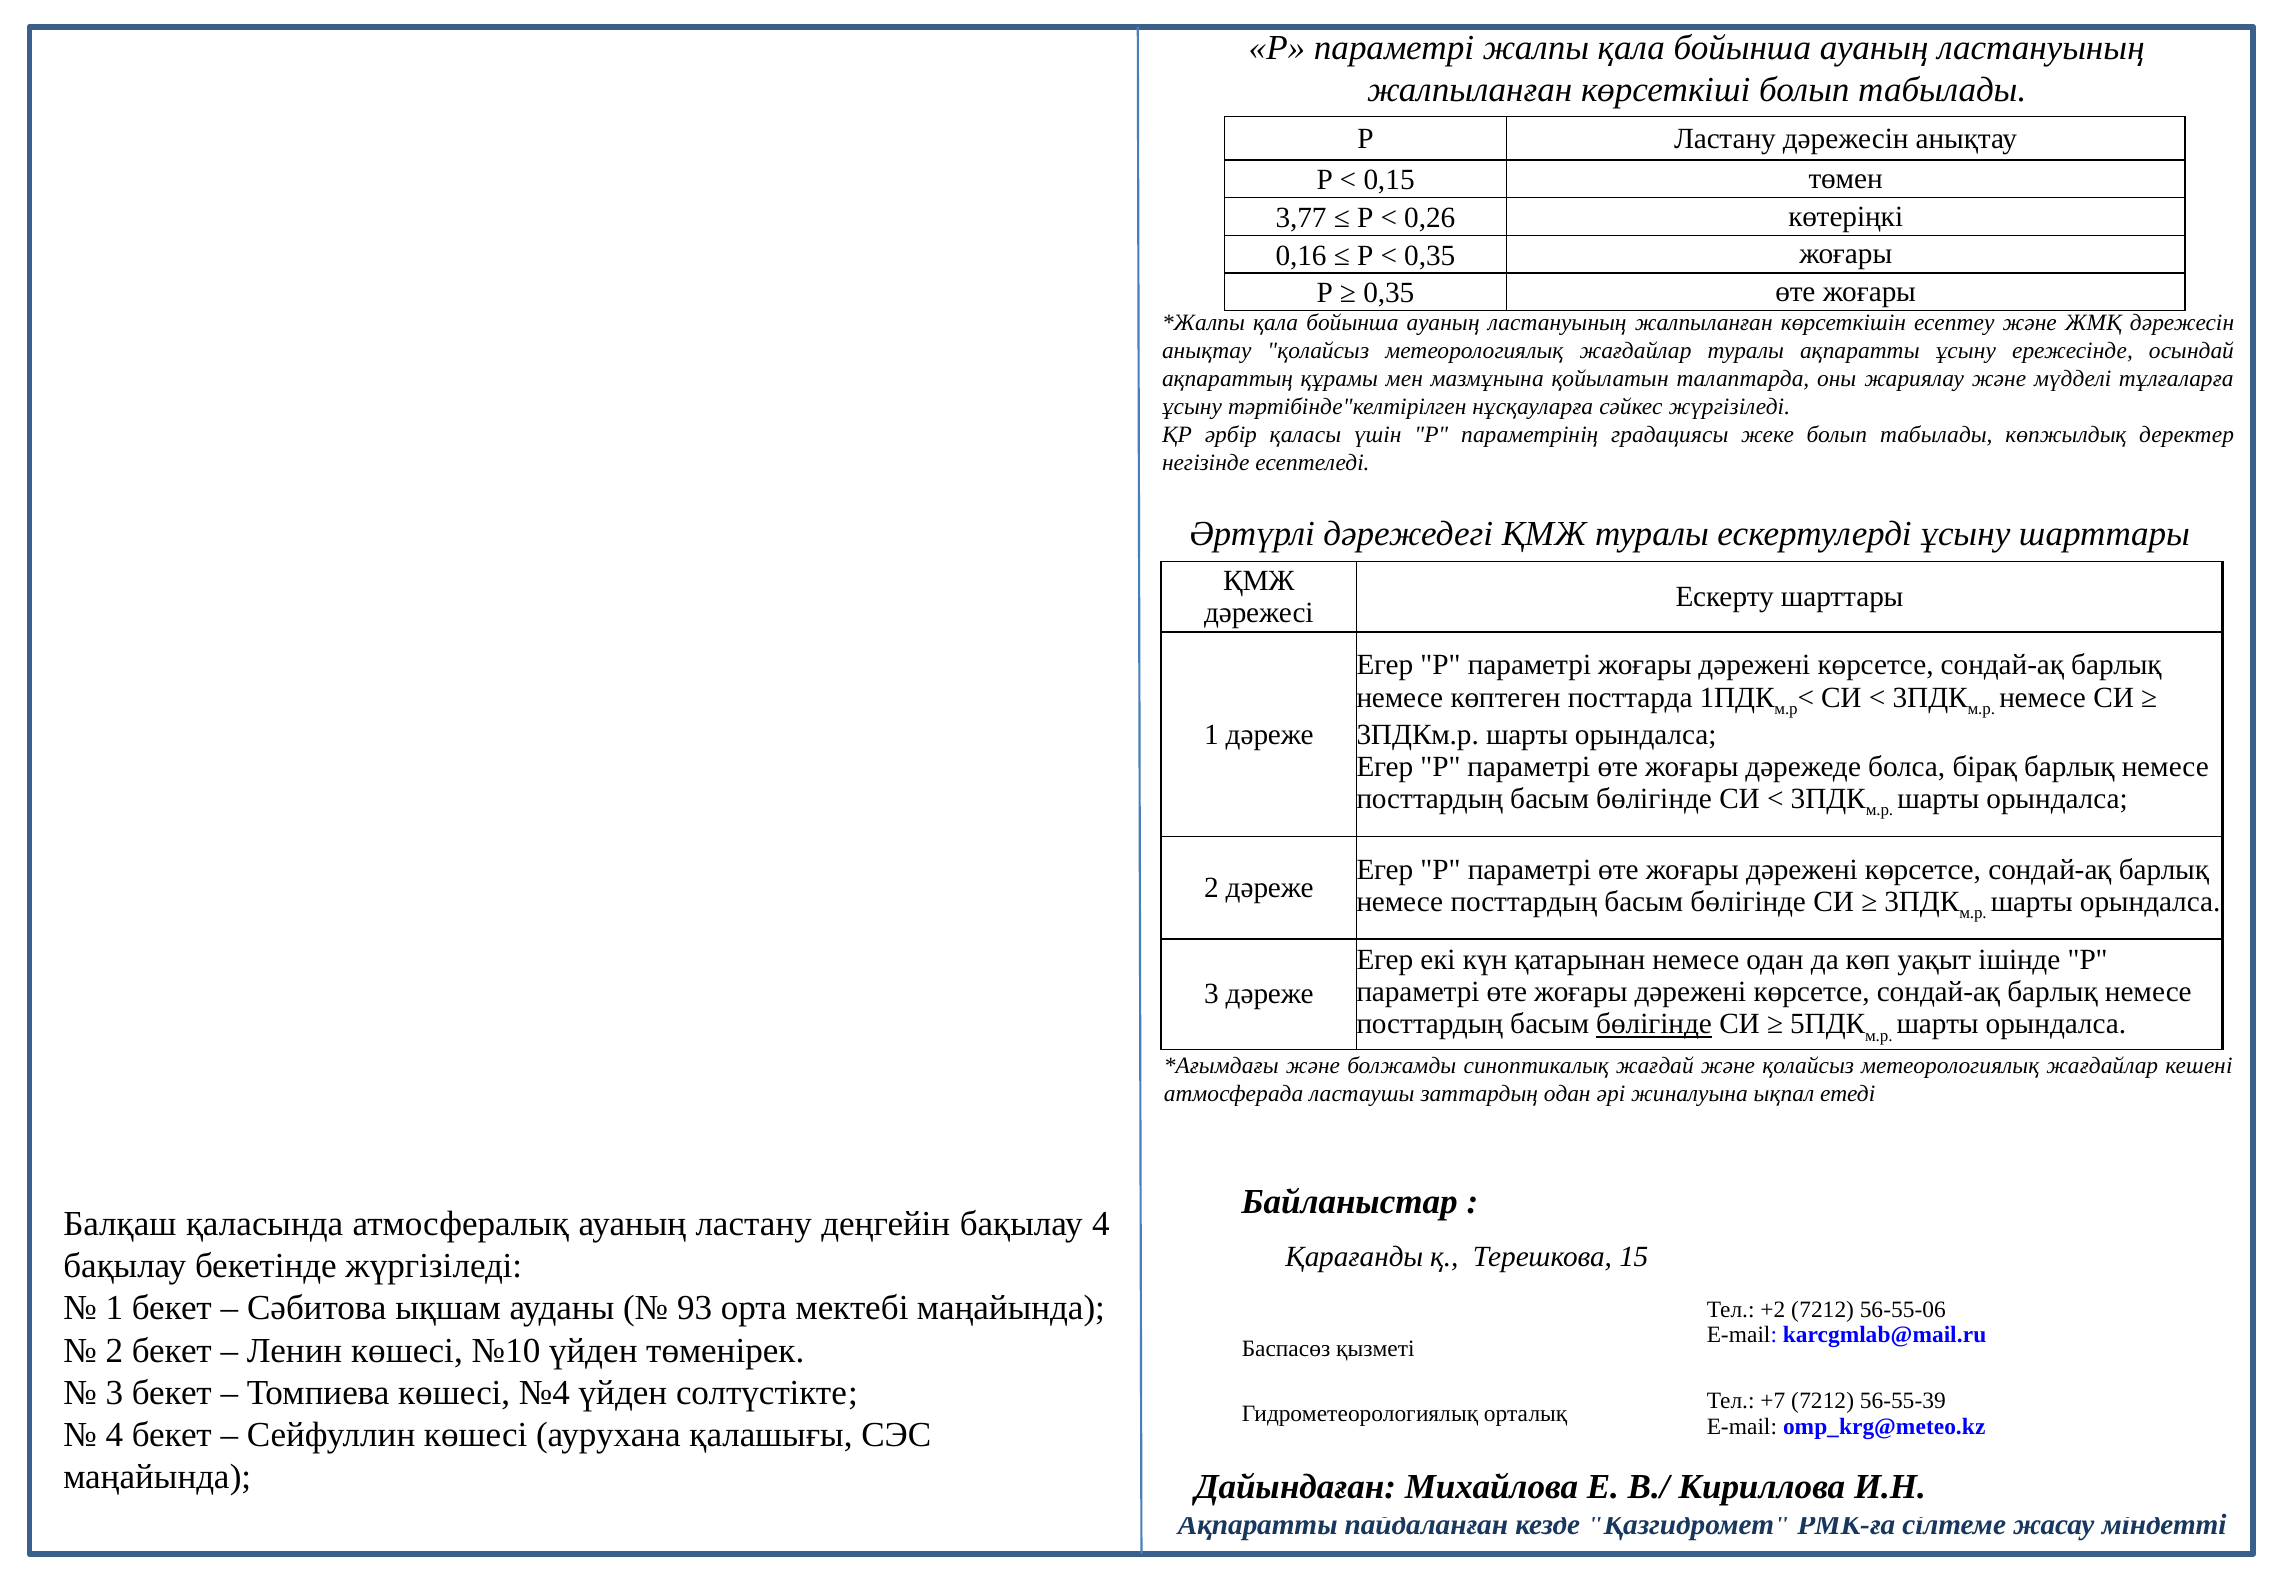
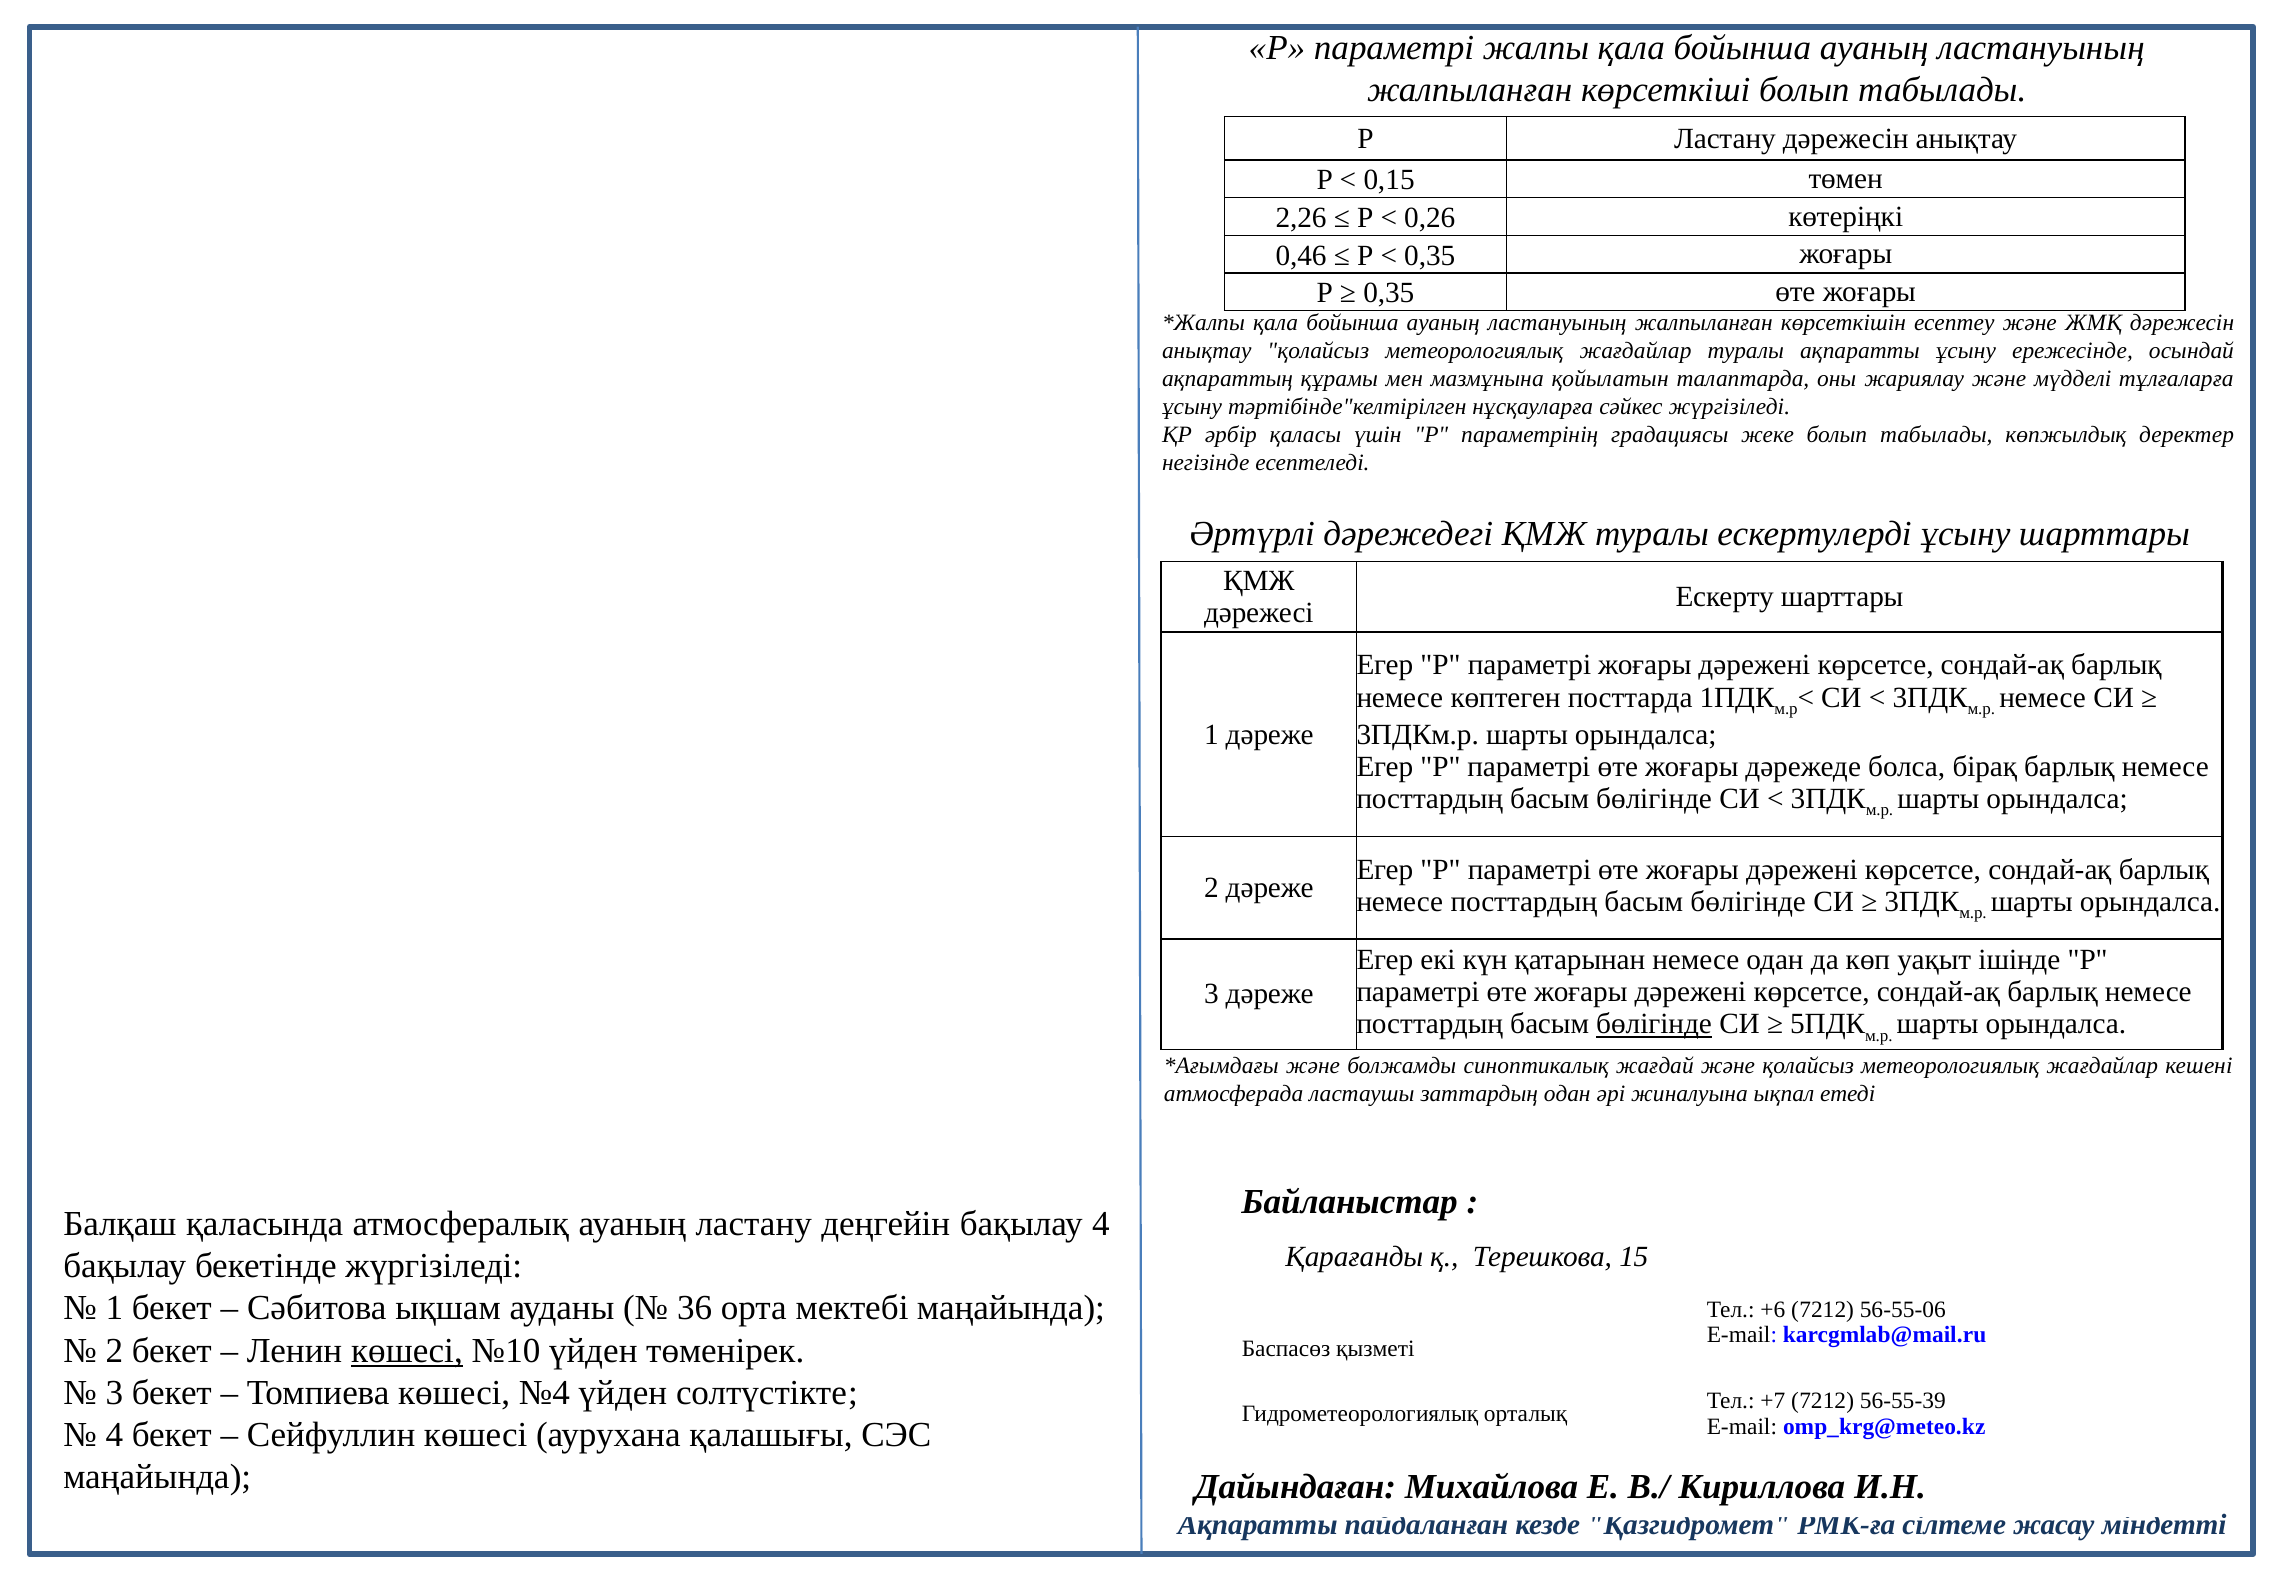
3,77: 3,77 -> 2,26
0,16: 0,16 -> 0,46
93: 93 -> 36
+2: +2 -> +6
көшесі at (407, 1350) underline: none -> present
